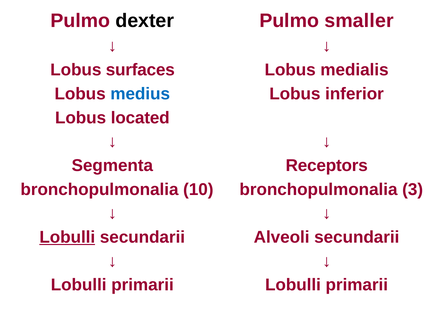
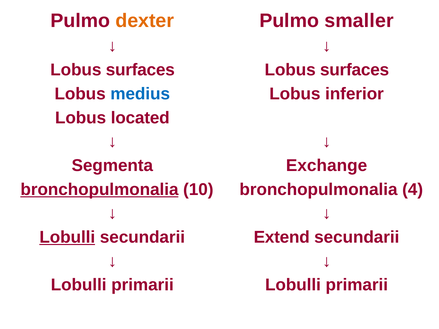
dexter colour: black -> orange
medialis at (354, 70): medialis -> surfaces
Receptors: Receptors -> Exchange
bronchopulmonalia at (99, 190) underline: none -> present
3: 3 -> 4
Alveoli: Alveoli -> Extend
